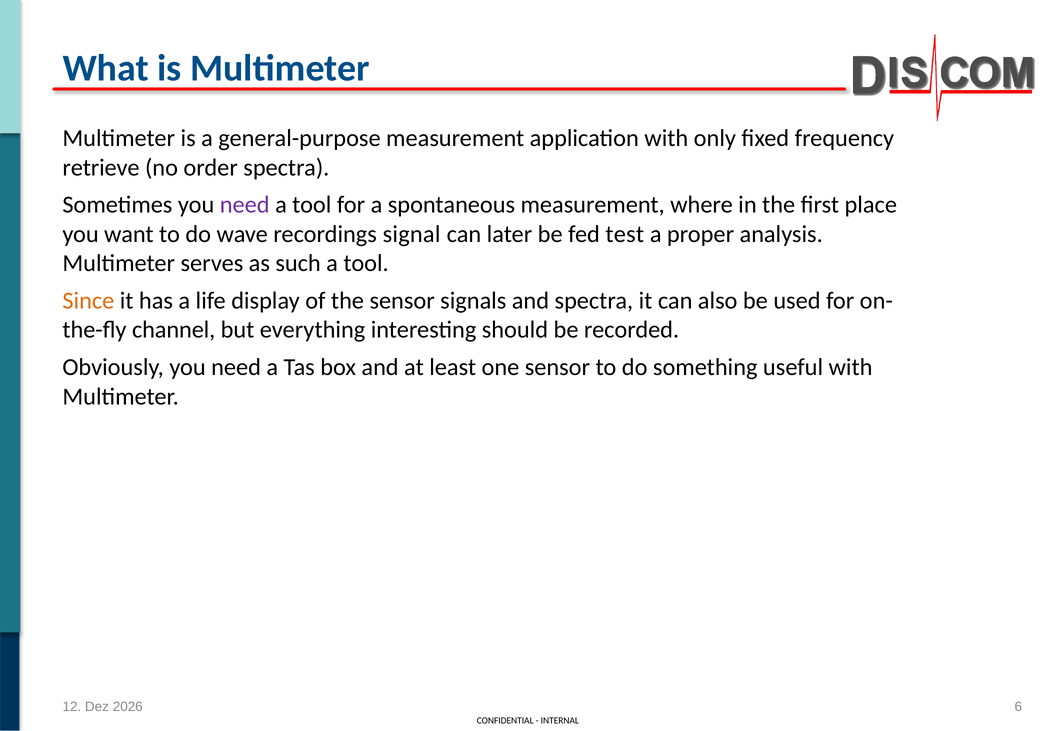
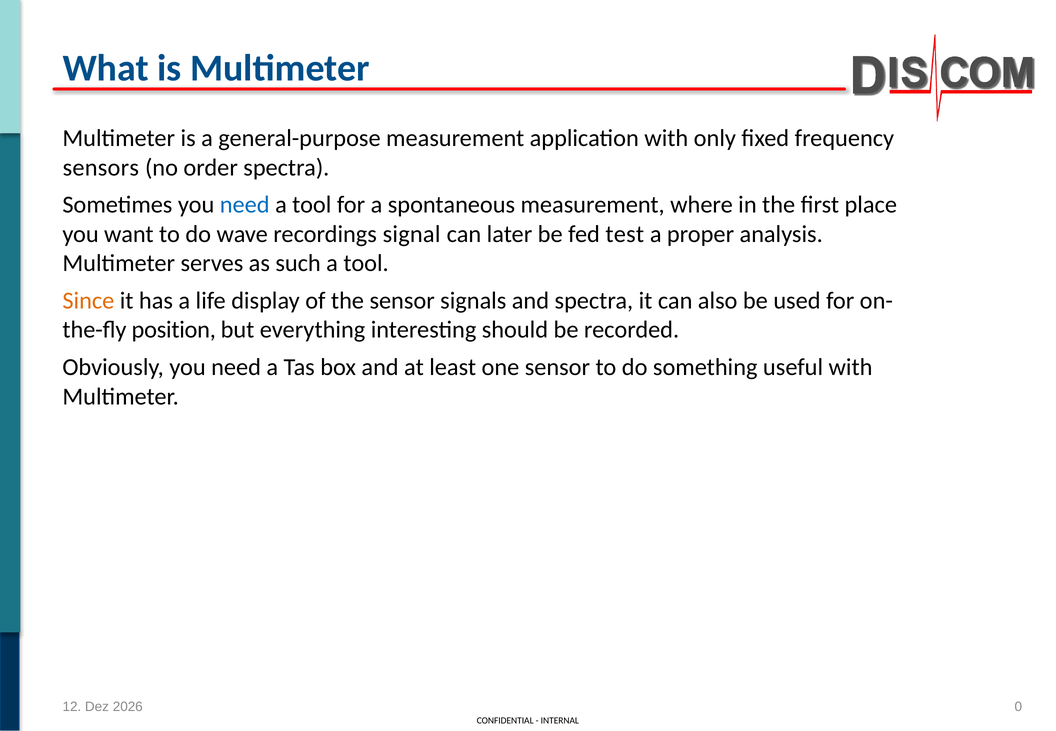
retrieve: retrieve -> sensors
need at (245, 205) colour: purple -> blue
channel: channel -> position
6: 6 -> 0
